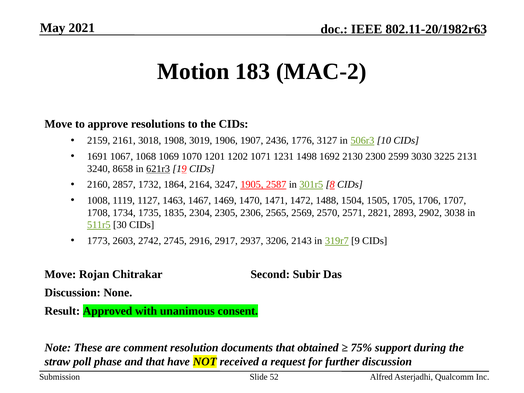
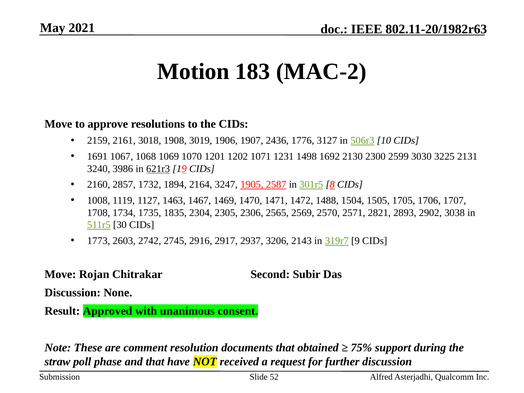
8658: 8658 -> 3986
1864: 1864 -> 1894
